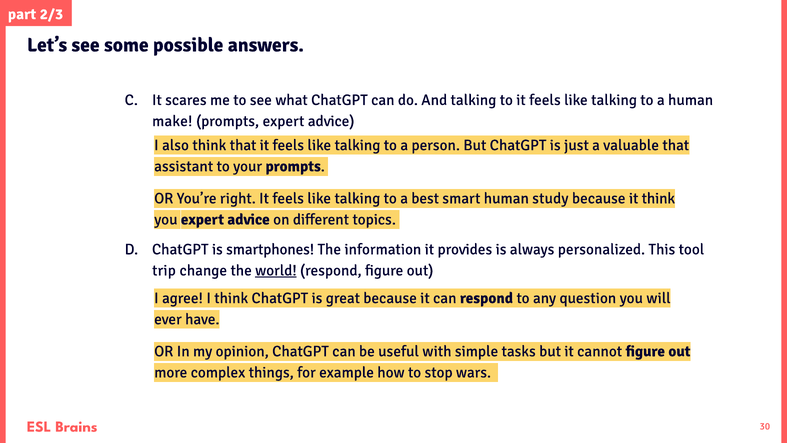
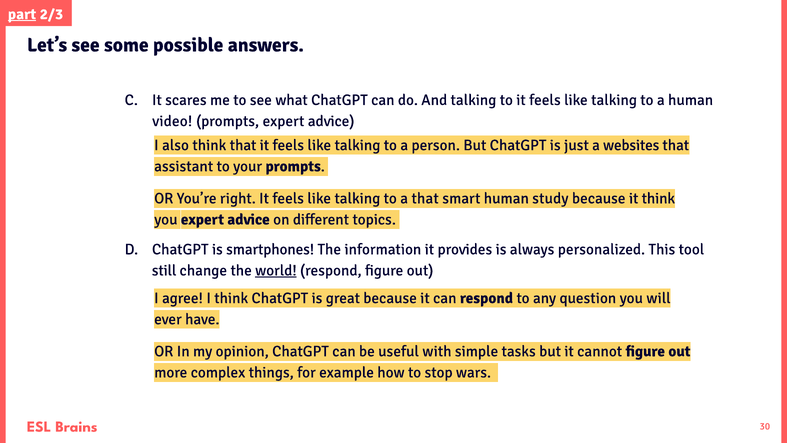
part underline: none -> present
make: make -> video
valuable: valuable -> websites
a best: best -> that
trip: trip -> still
